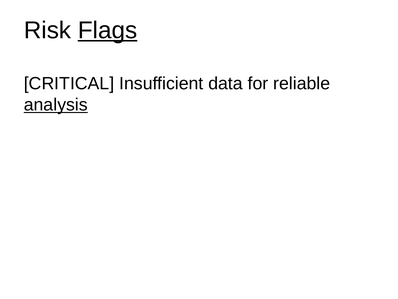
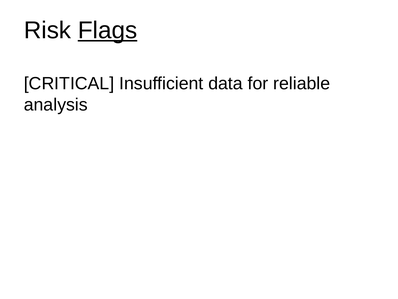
analysis underline: present -> none
